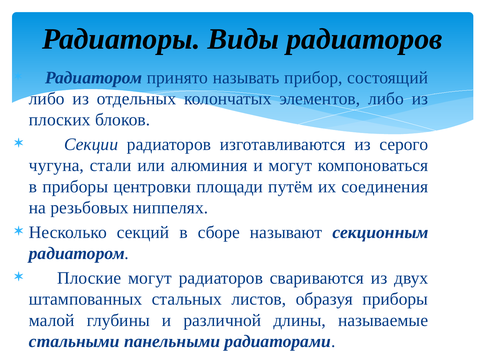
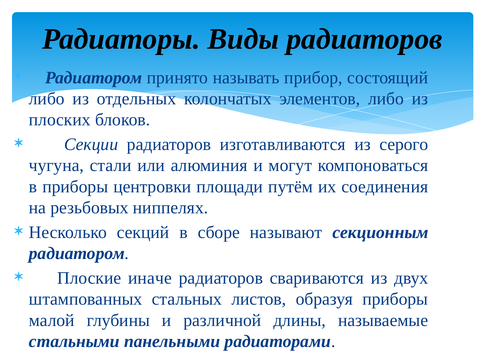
Плоские могут: могут -> иначе
